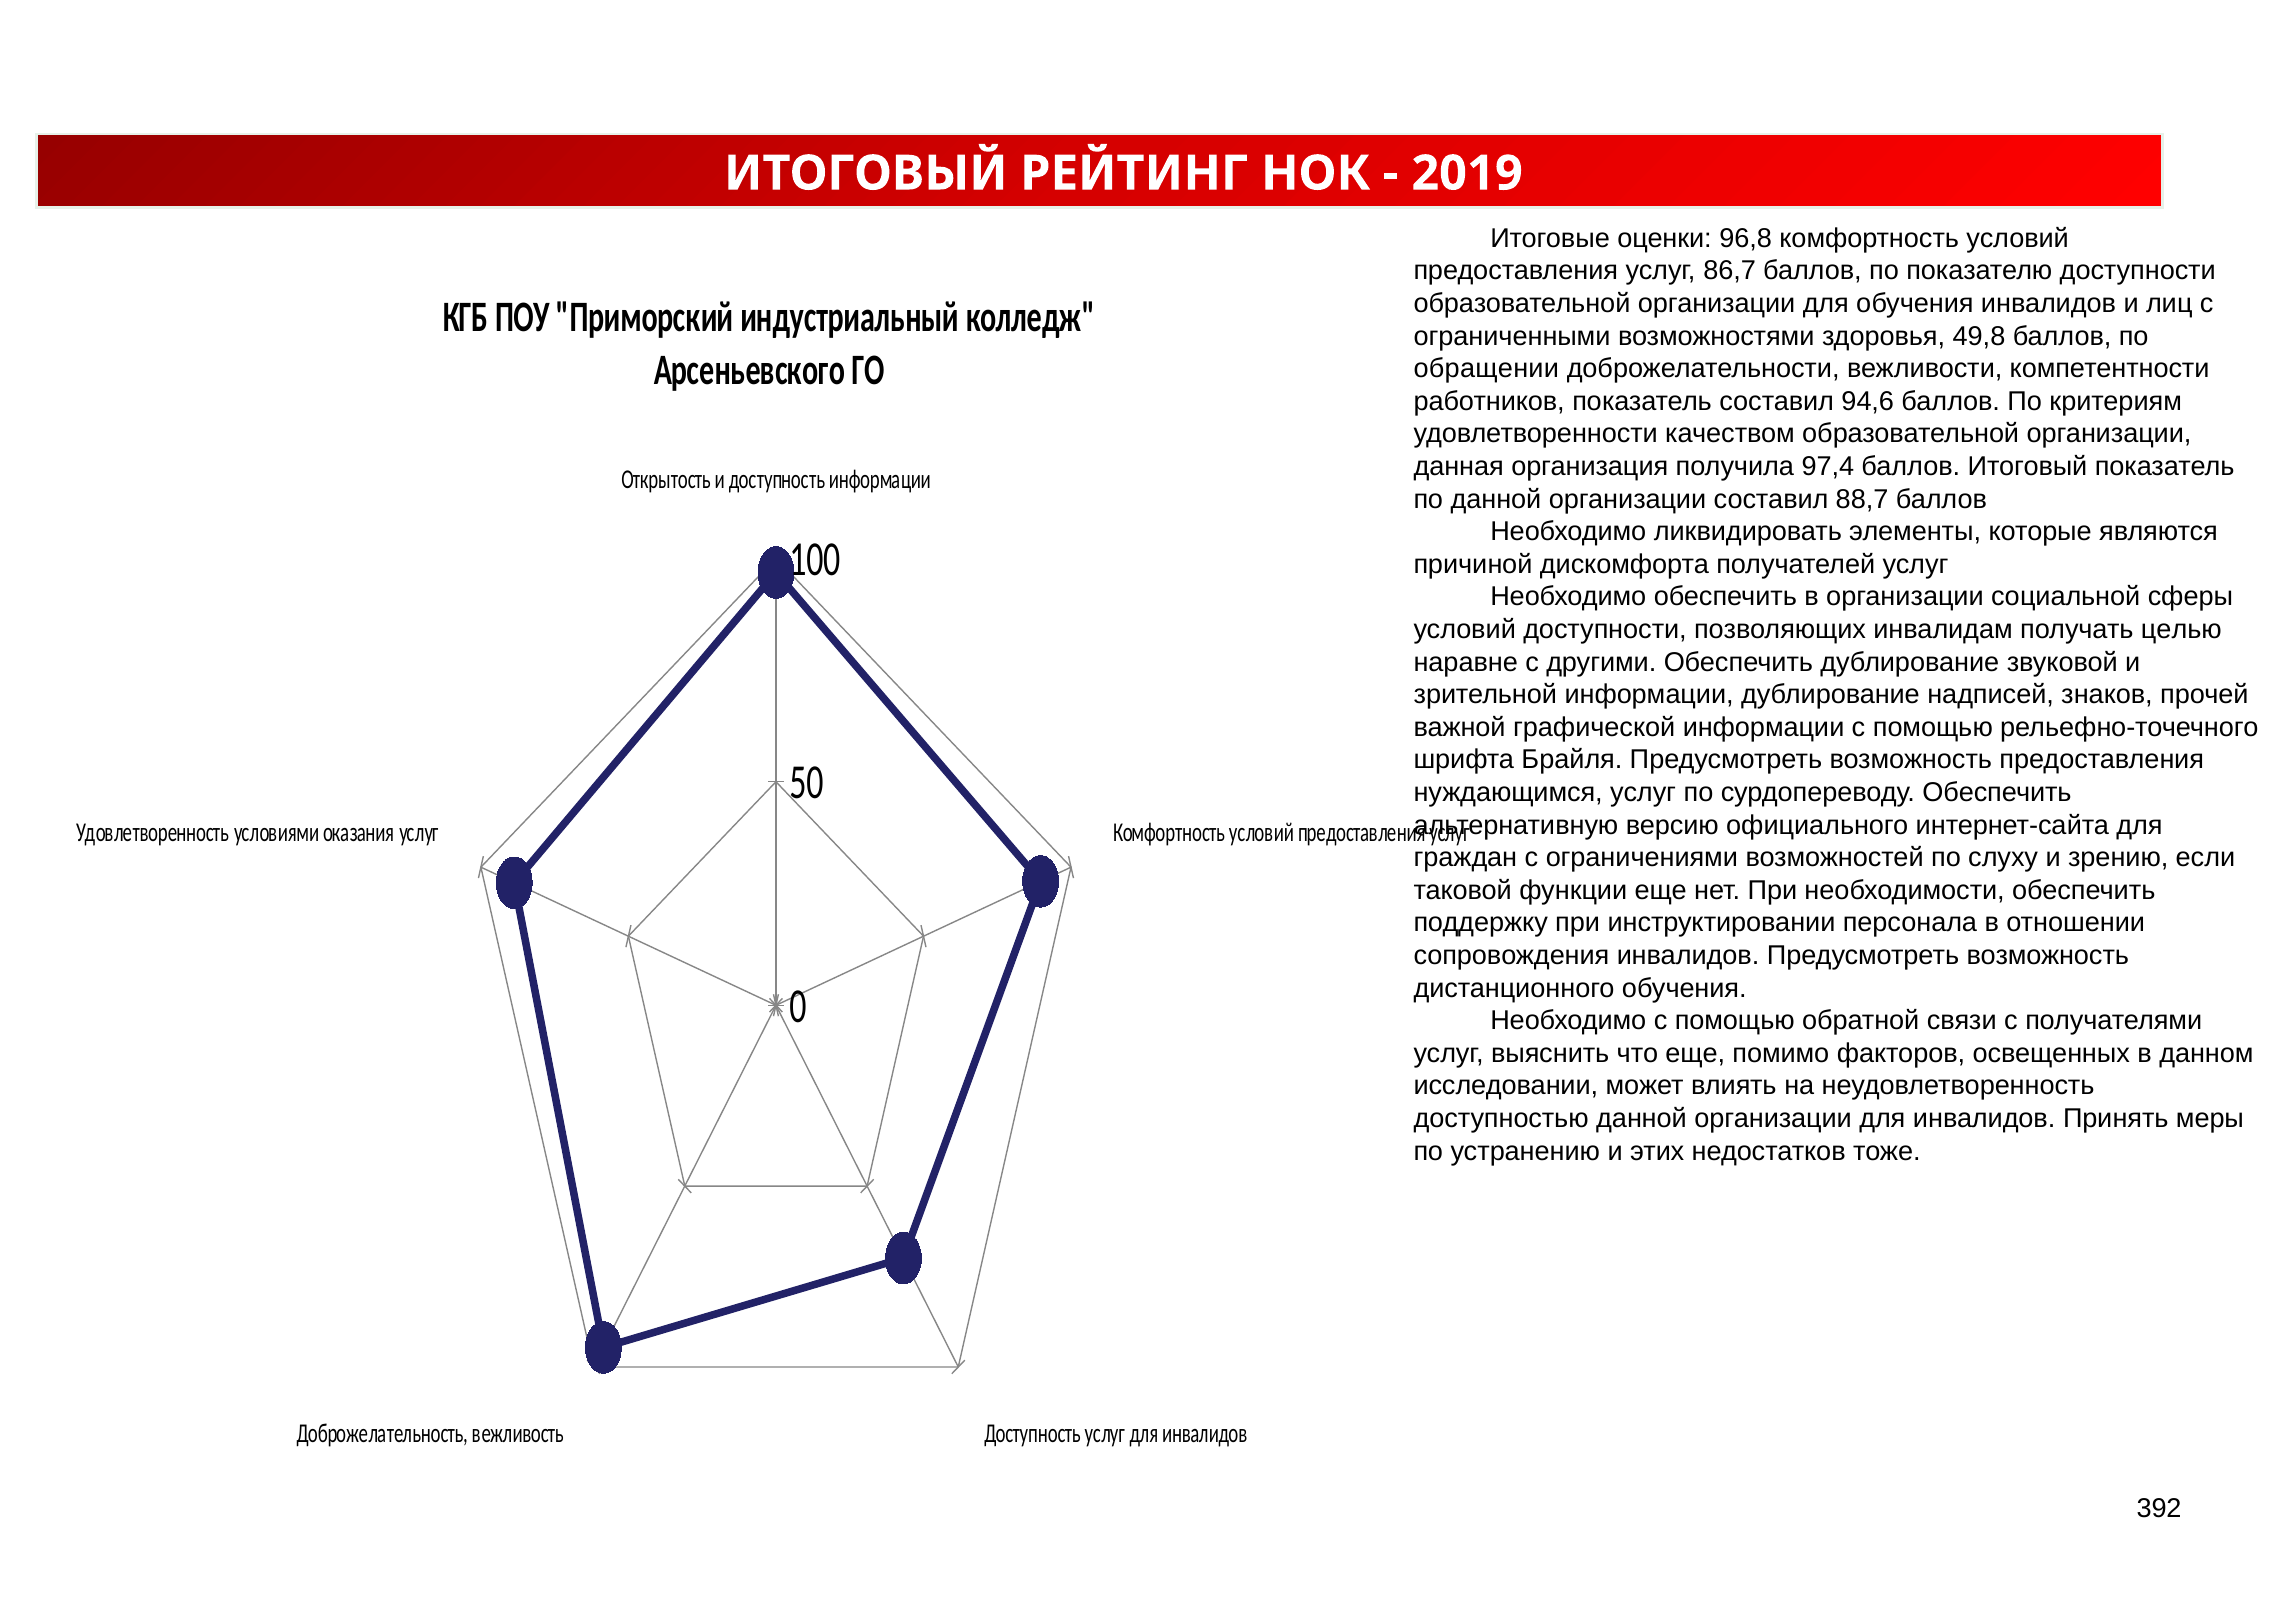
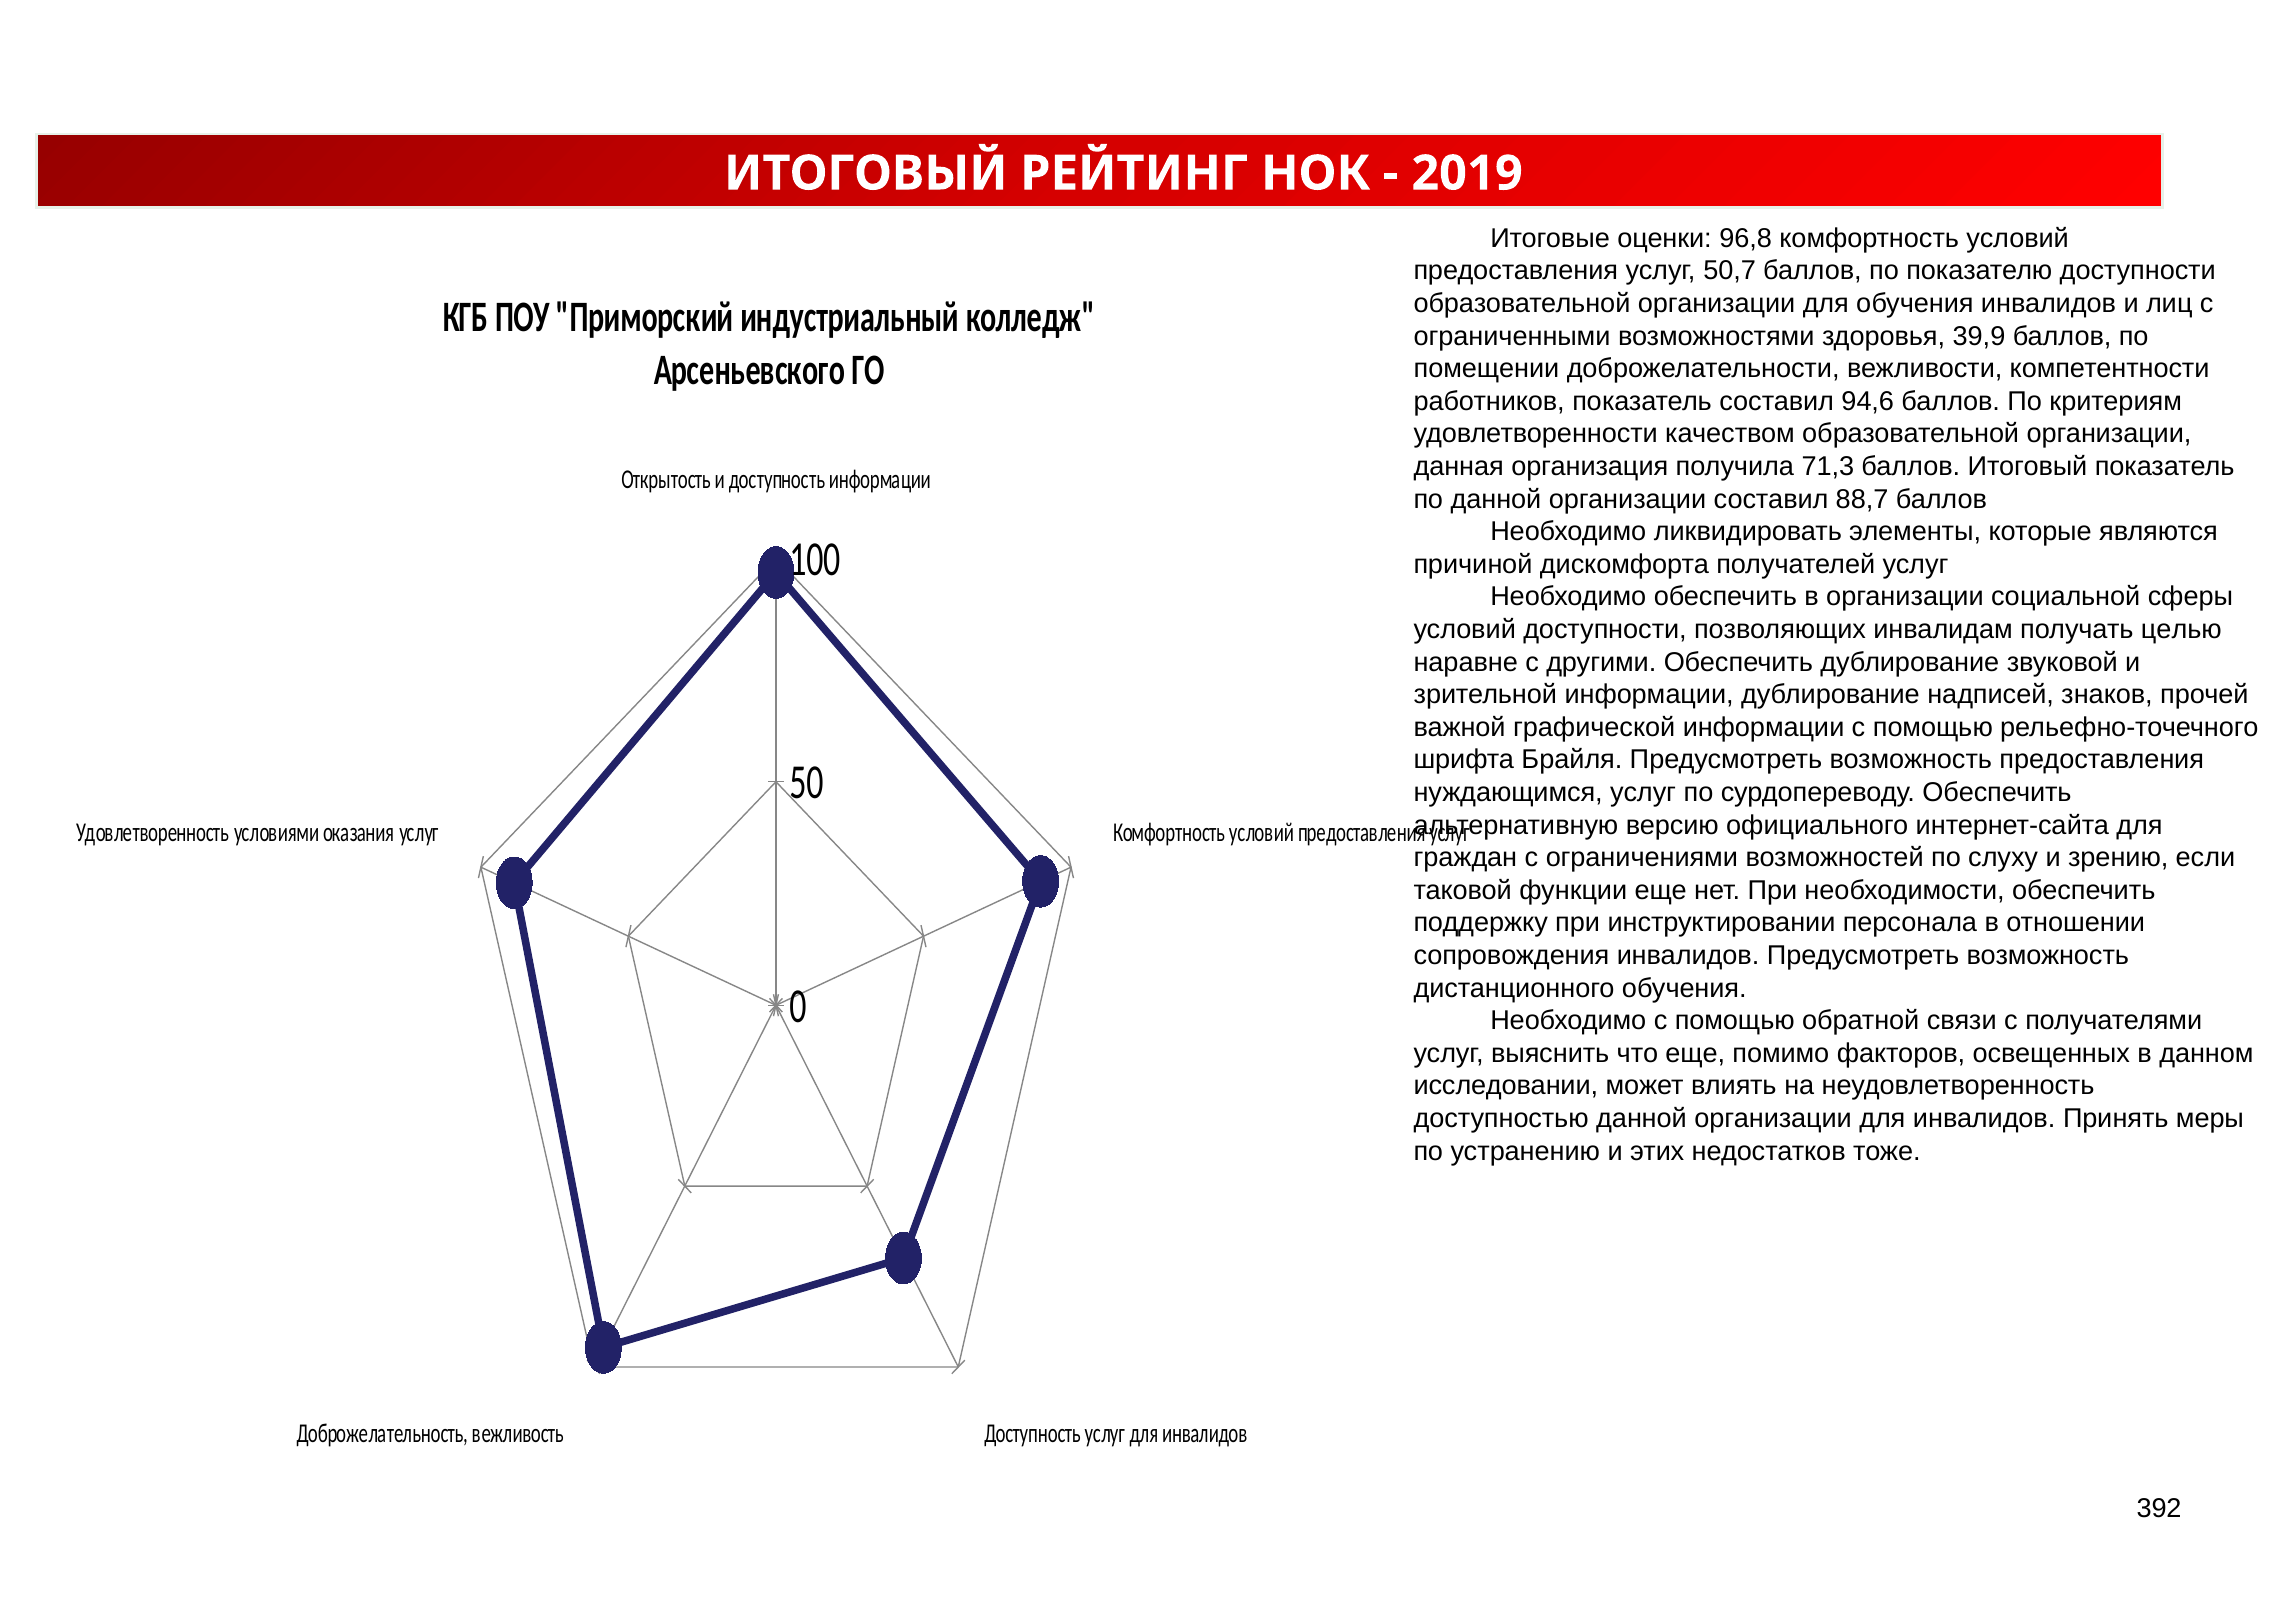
86,7: 86,7 -> 50,7
49,8: 49,8 -> 39,9
обращении: обращении -> помещении
97,4: 97,4 -> 71,3
